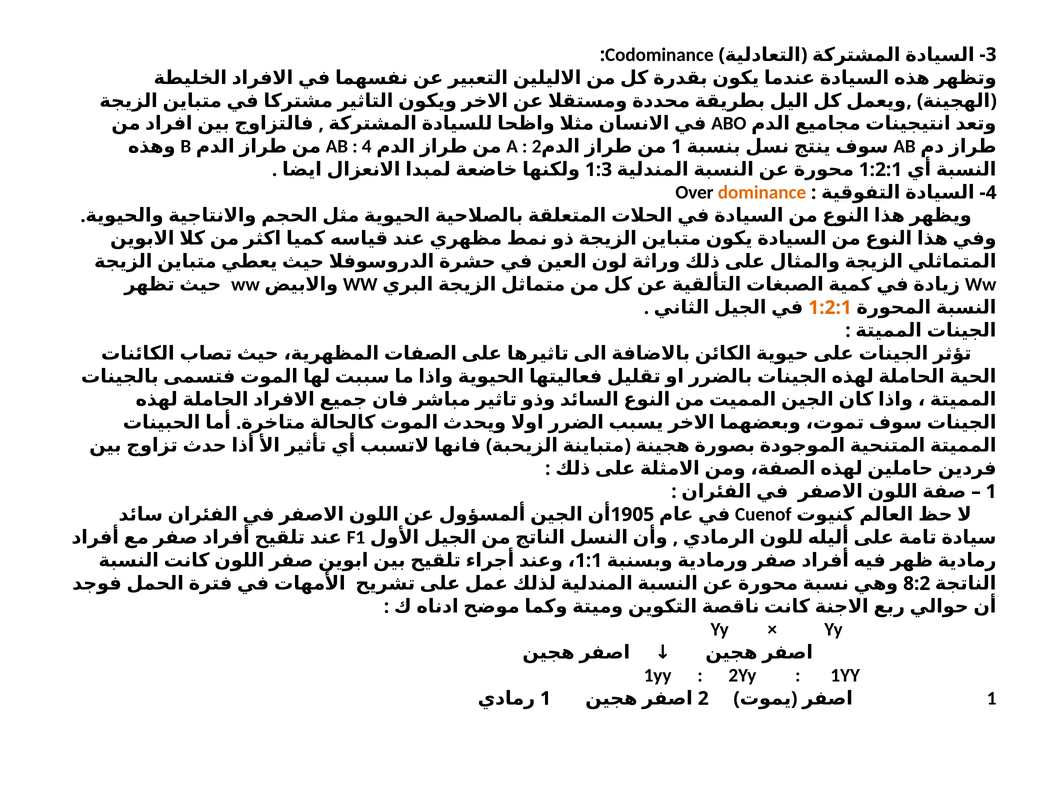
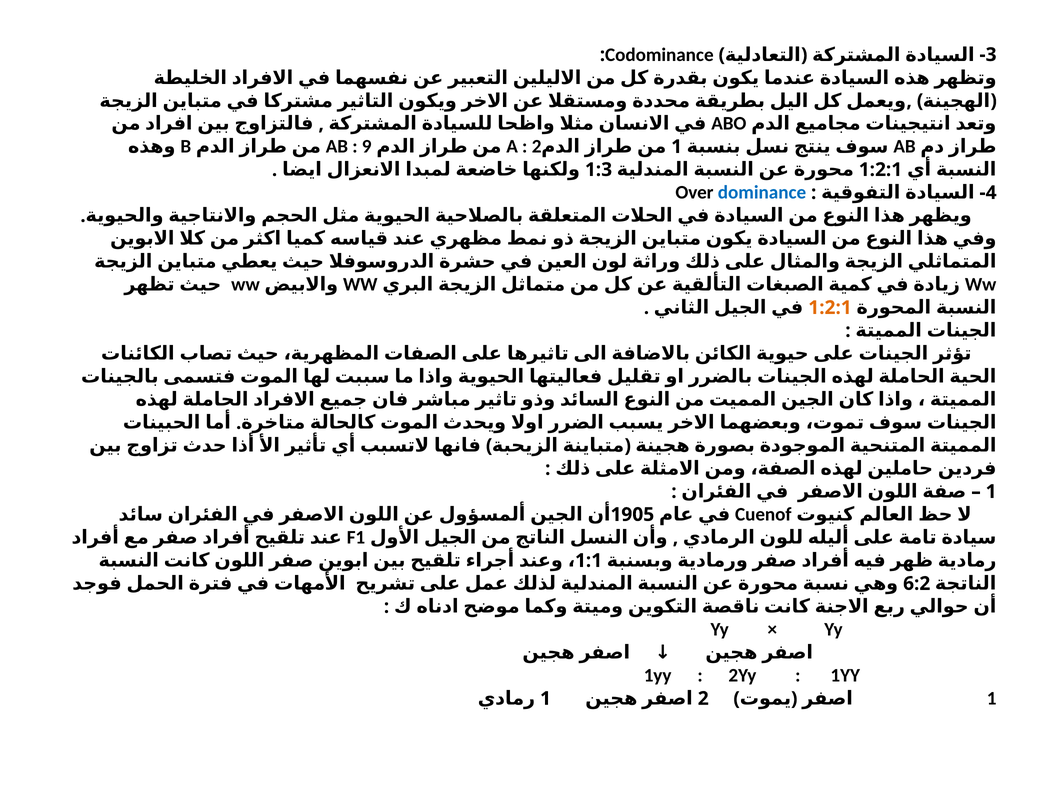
4 at (367, 147): 4 -> 9
dominance colour: orange -> blue
8:2: 8:2 -> 6:2
